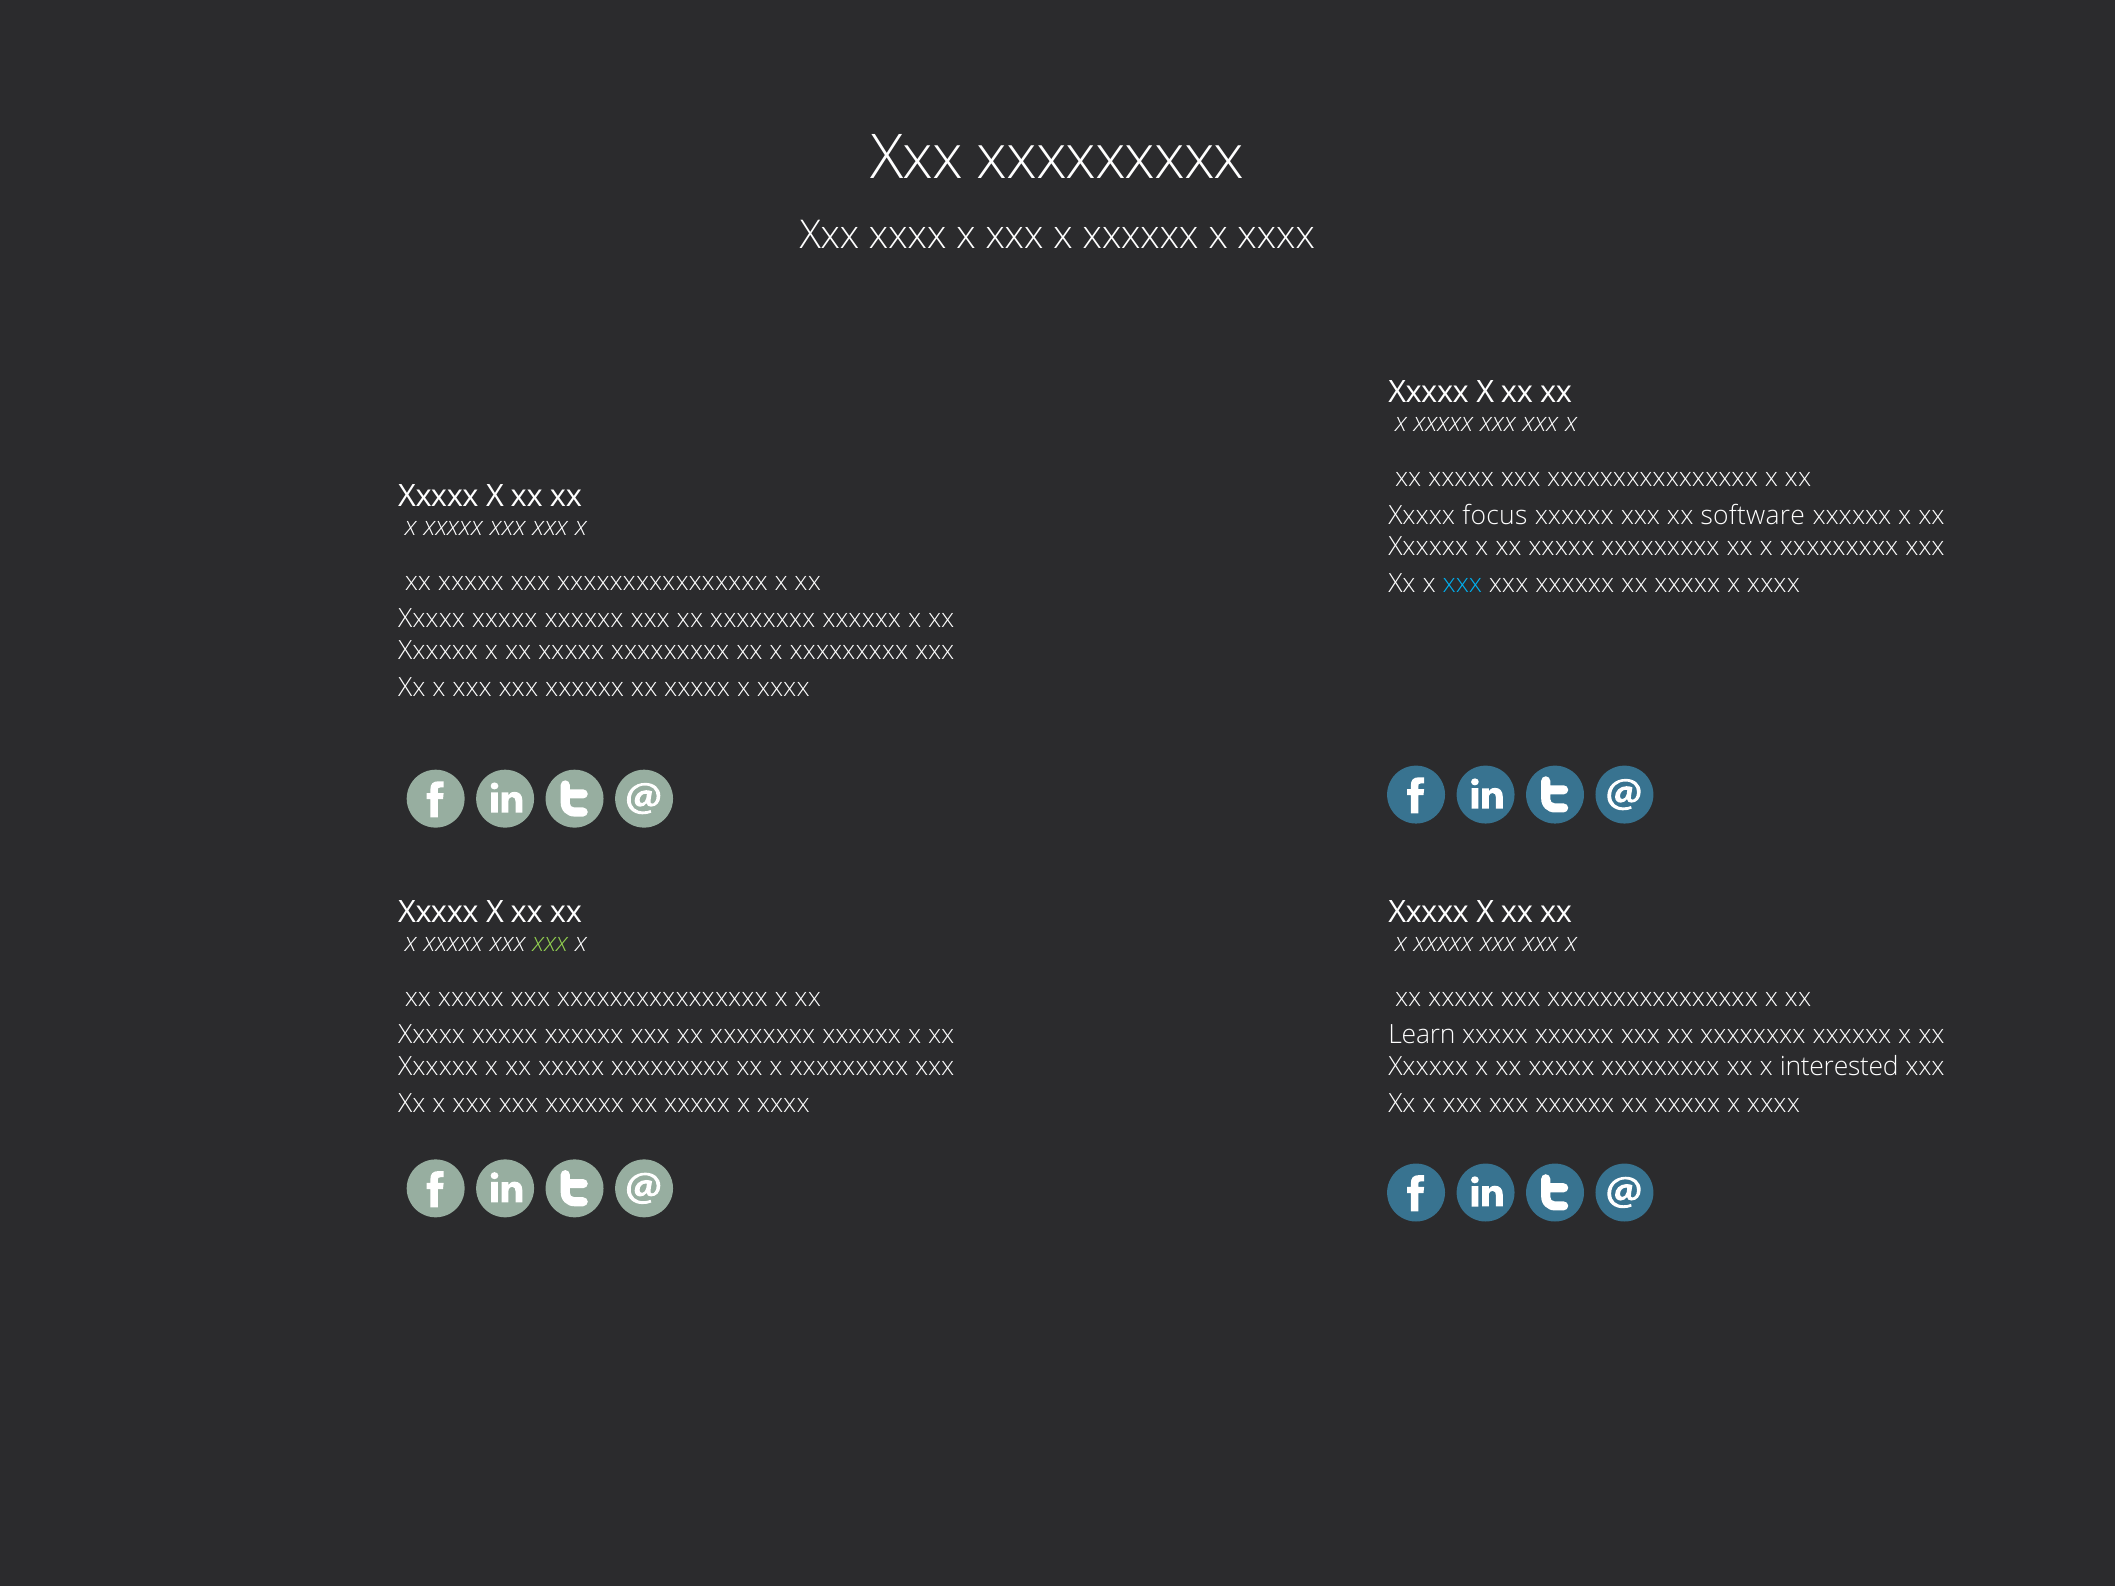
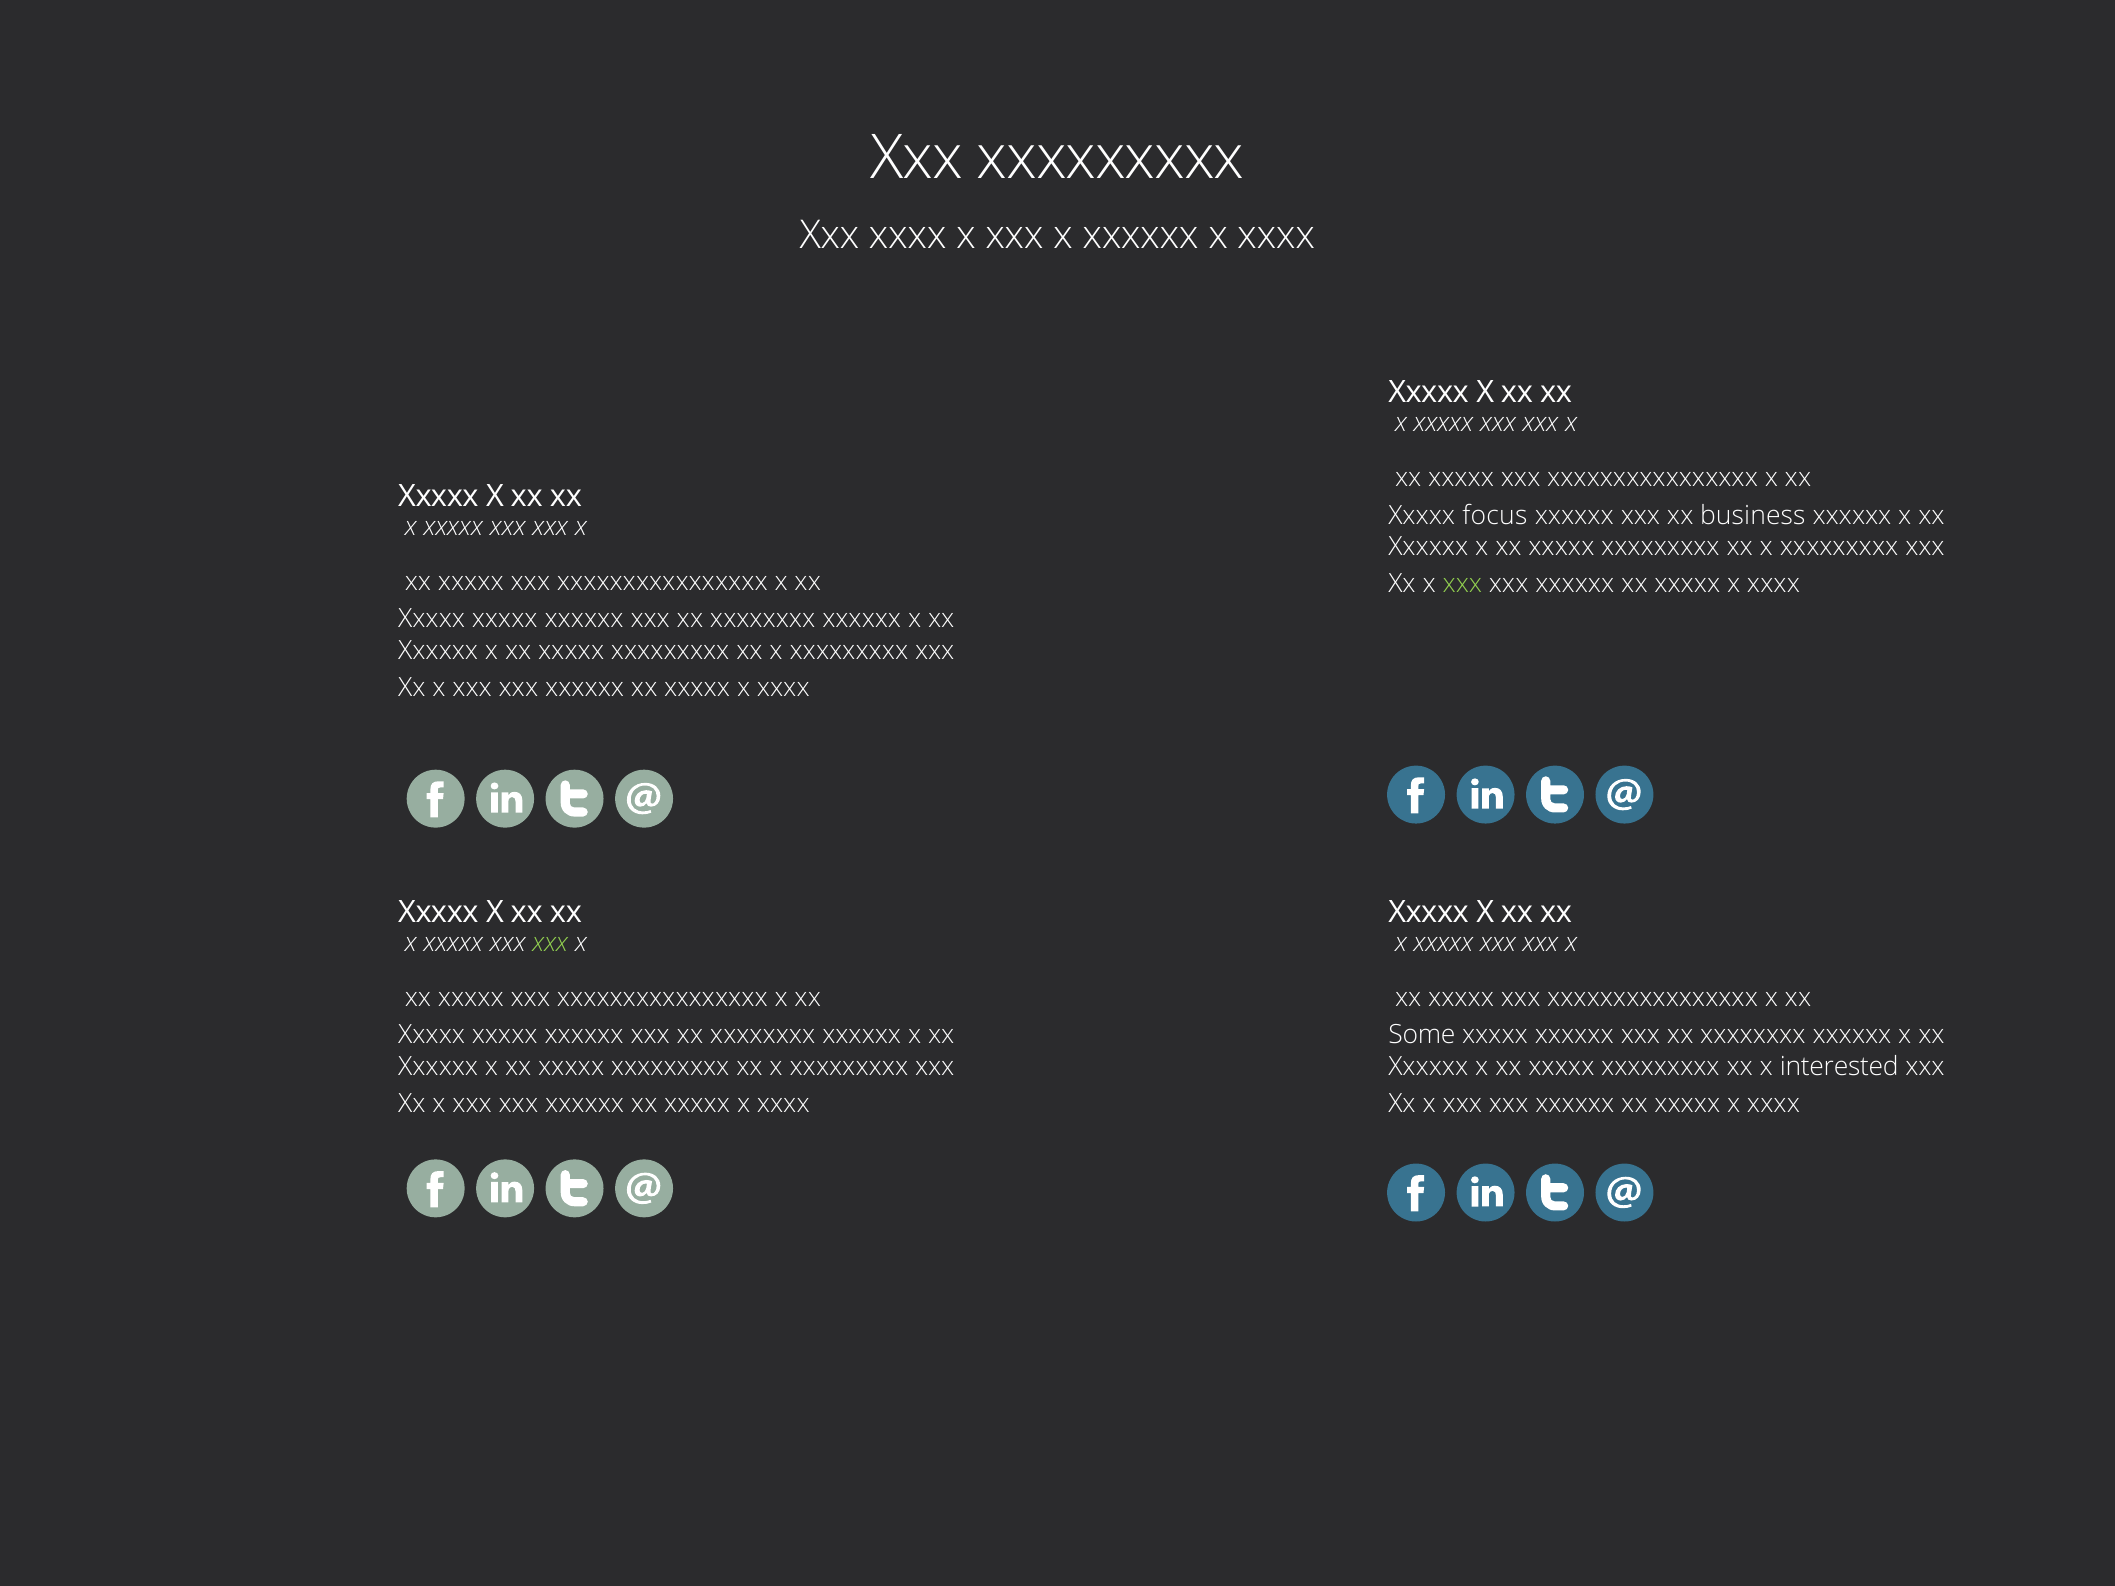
software: software -> business
xxx at (1462, 584) colour: light blue -> light green
Learn: Learn -> Some
